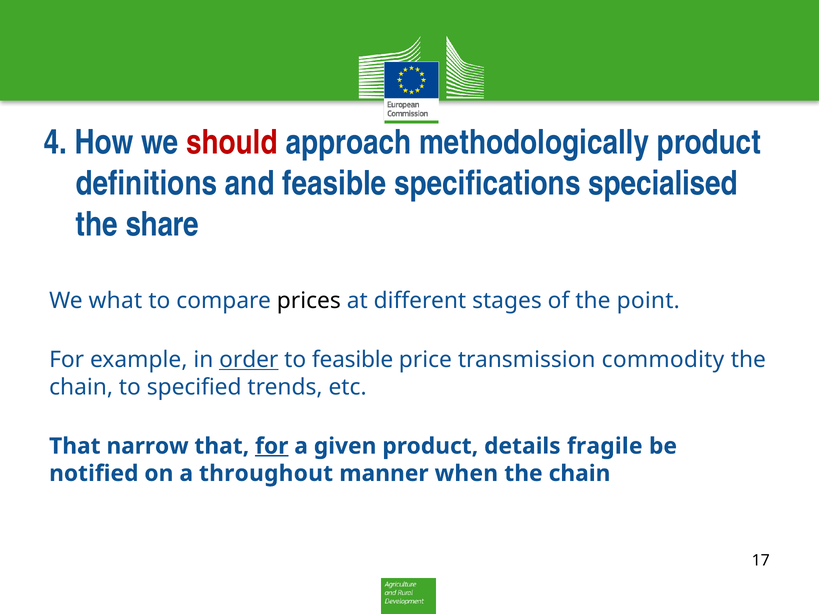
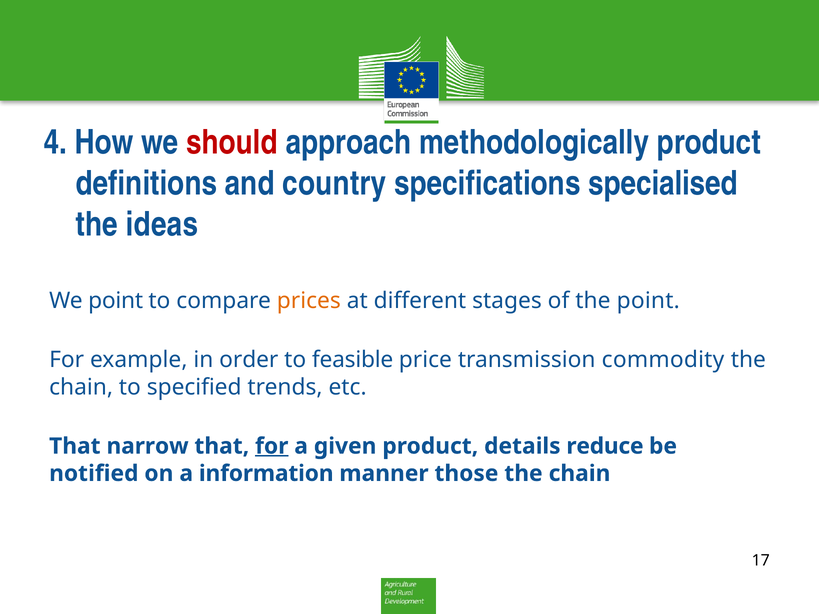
and feasible: feasible -> country
share: share -> ideas
We what: what -> point
prices colour: black -> orange
order underline: present -> none
fragile: fragile -> reduce
throughout: throughout -> information
when: when -> those
